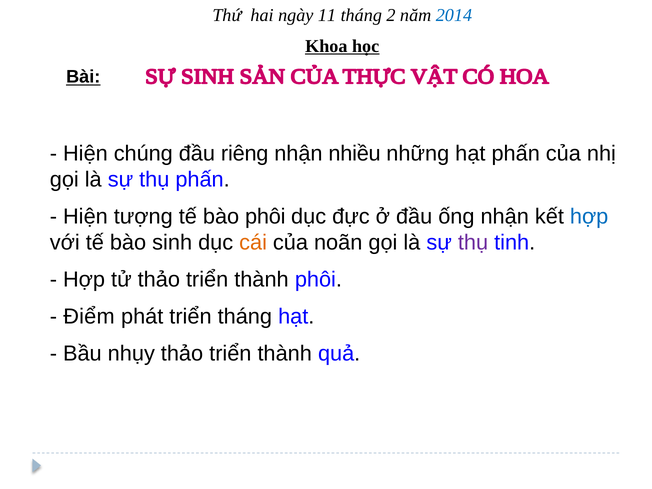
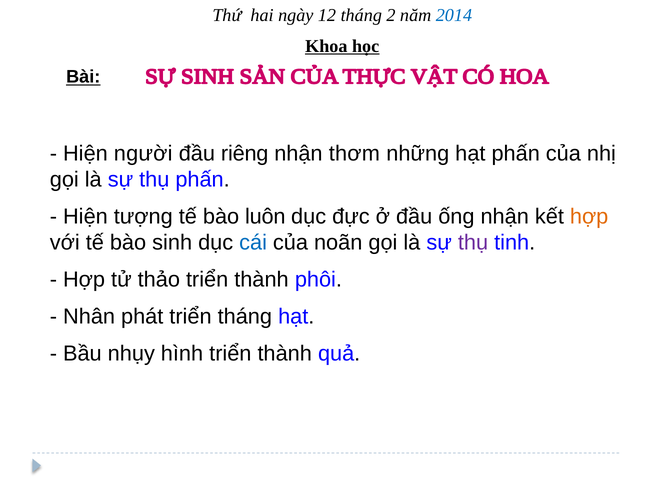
11: 11 -> 12
chúng: chúng -> người
nhiều: nhiều -> thơm
bào phôi: phôi -> luôn
hợp at (589, 217) colour: blue -> orange
cái colour: orange -> blue
Điểm: Điểm -> Nhân
nhụy thảo: thảo -> hình
